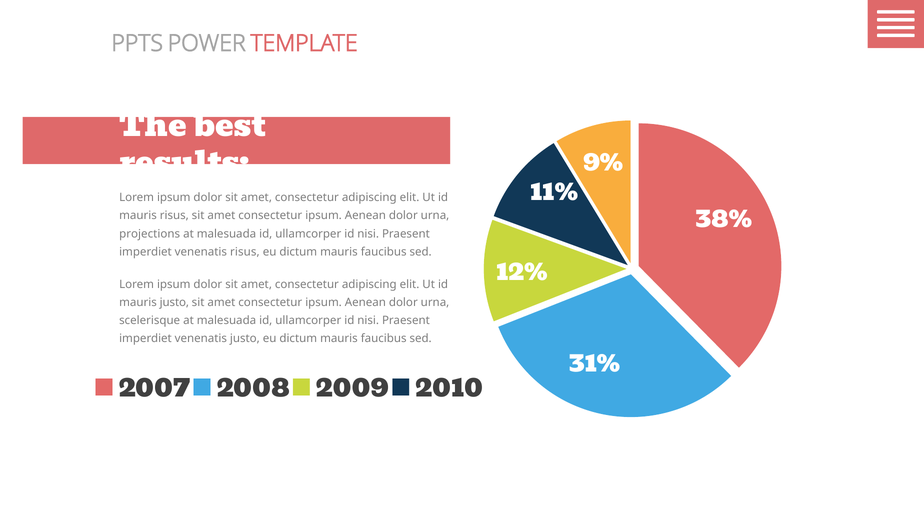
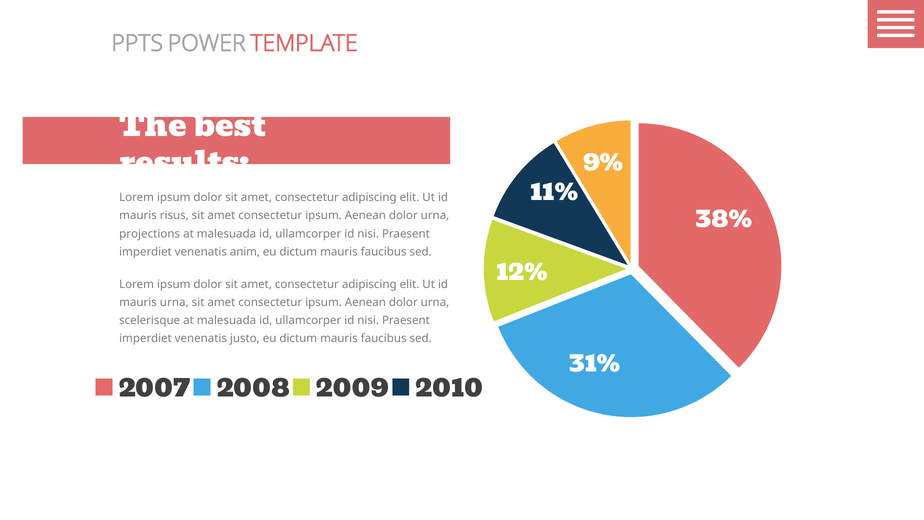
venenatis risus: risus -> anim
mauris justo: justo -> urna
